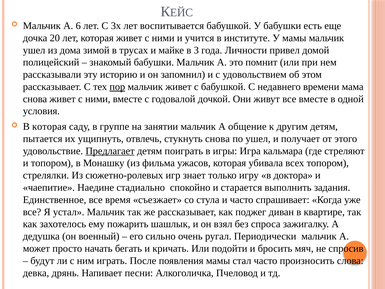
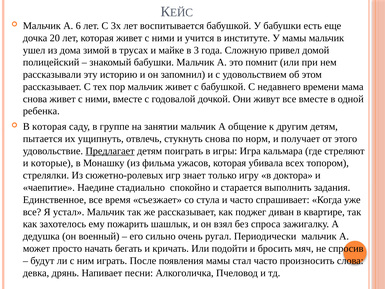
Личности: Личности -> Сложную
пор underline: present -> none
условия: условия -> ребенка
по ушел: ушел -> норм
и топором: топором -> которые
